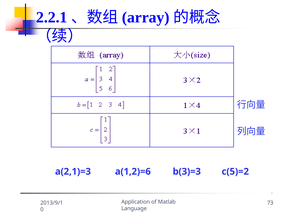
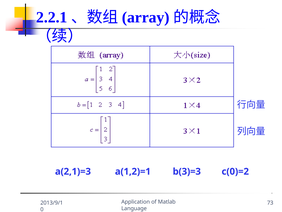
a(1,2)=6: a(1,2)=6 -> a(1,2)=1
c(5)=2: c(5)=2 -> c(0)=2
